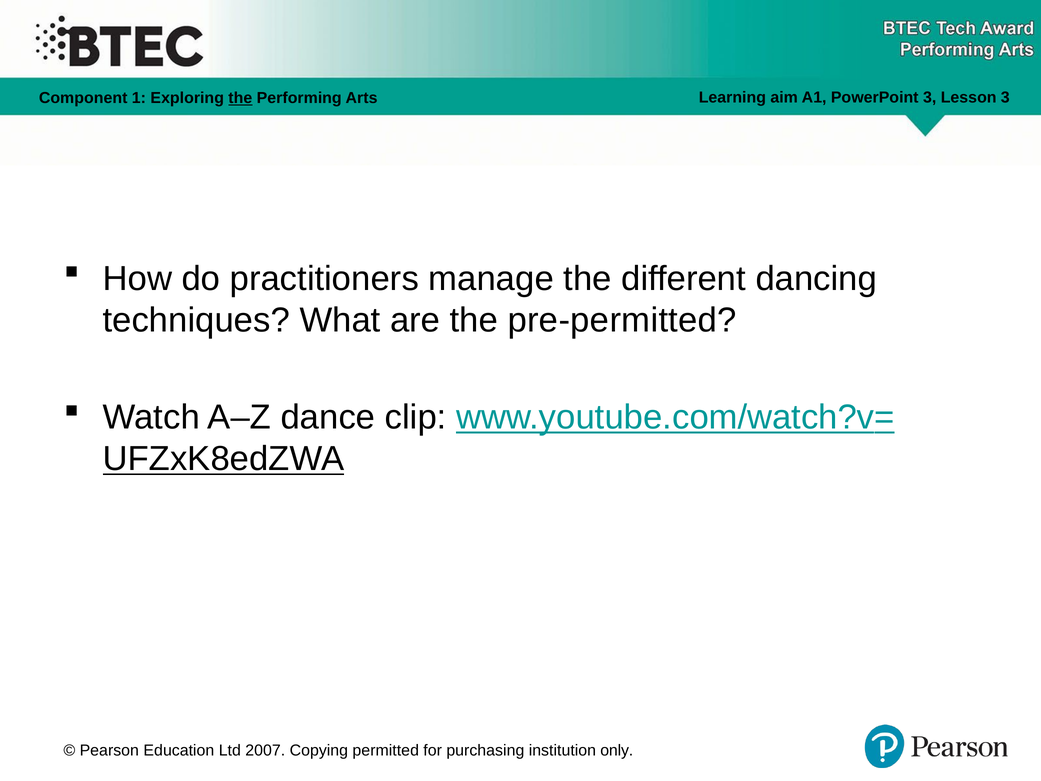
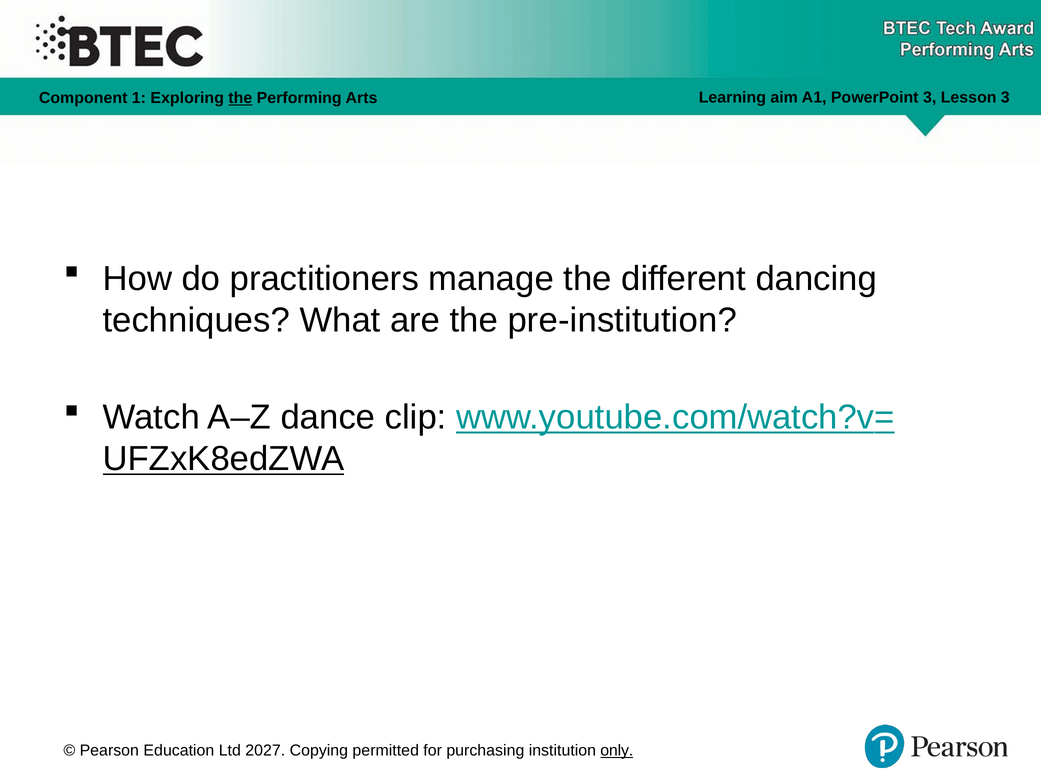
pre-permitted: pre-permitted -> pre-institution
2007: 2007 -> 2027
only underline: none -> present
